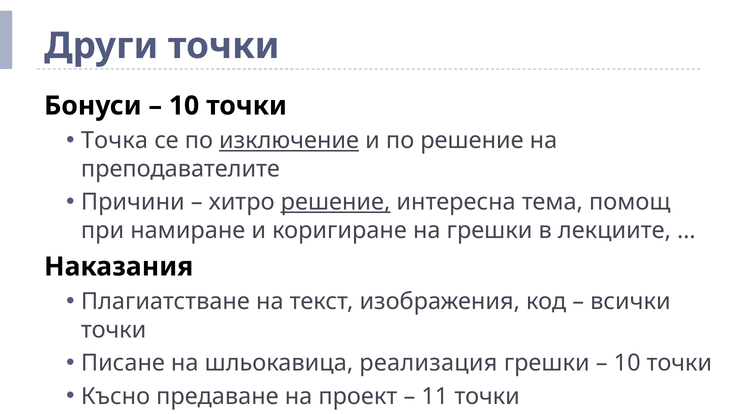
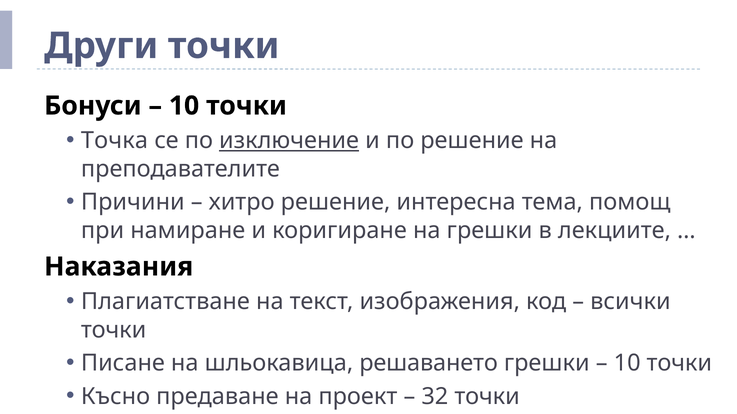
решение at (336, 202) underline: present -> none
реализация: реализация -> решаването
11: 11 -> 32
